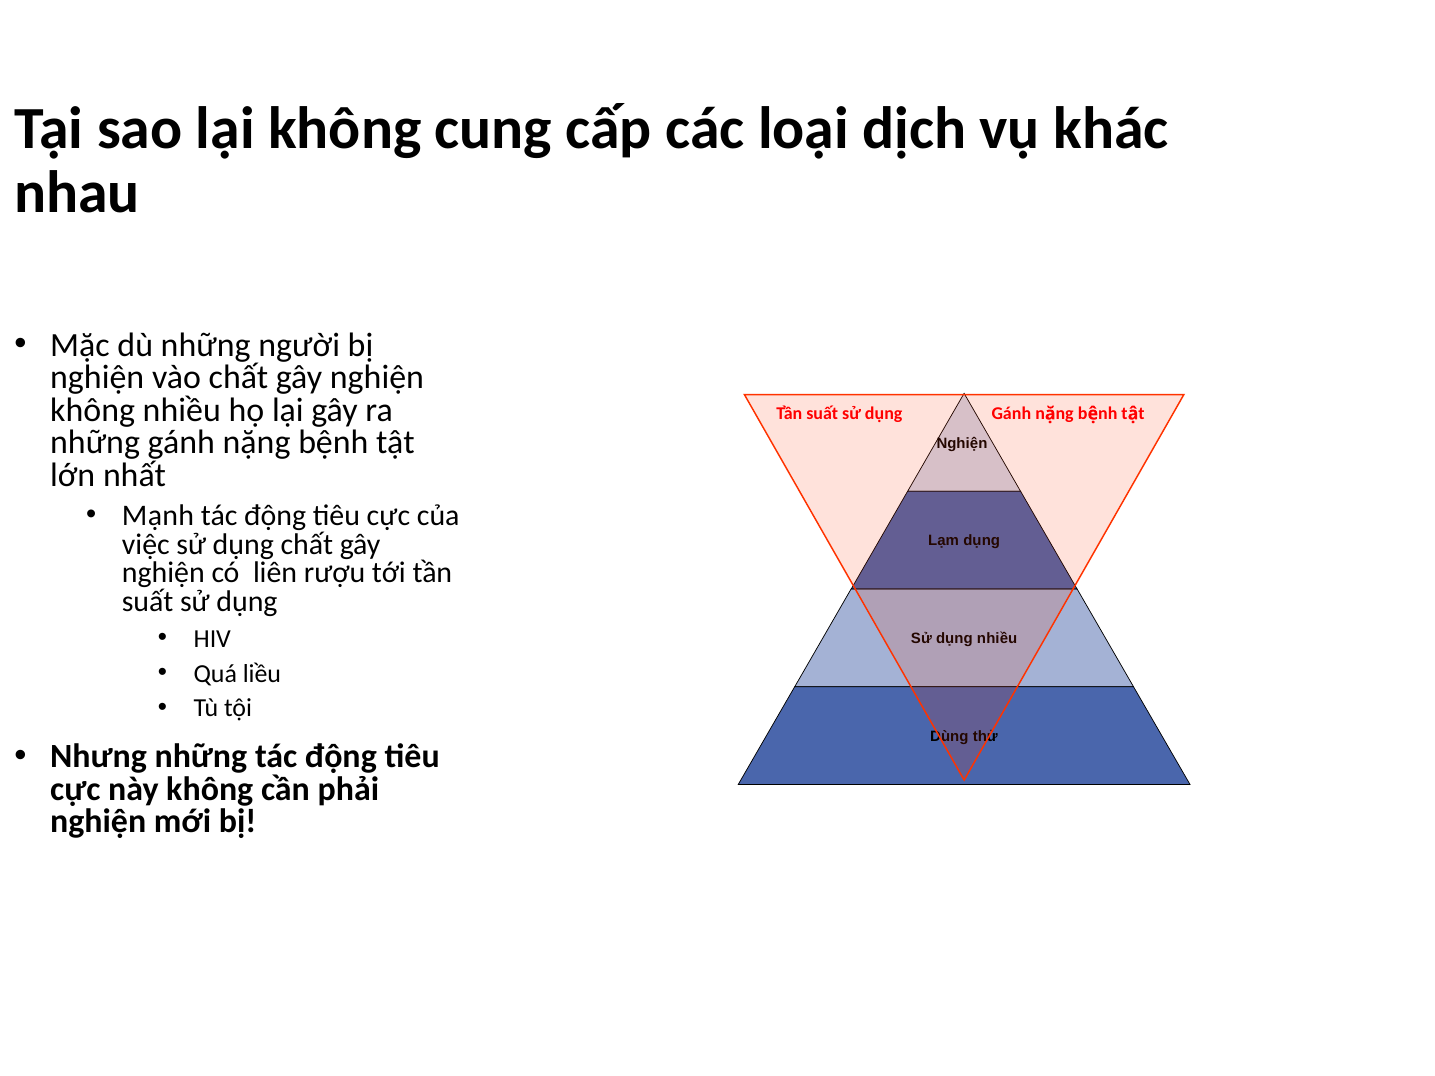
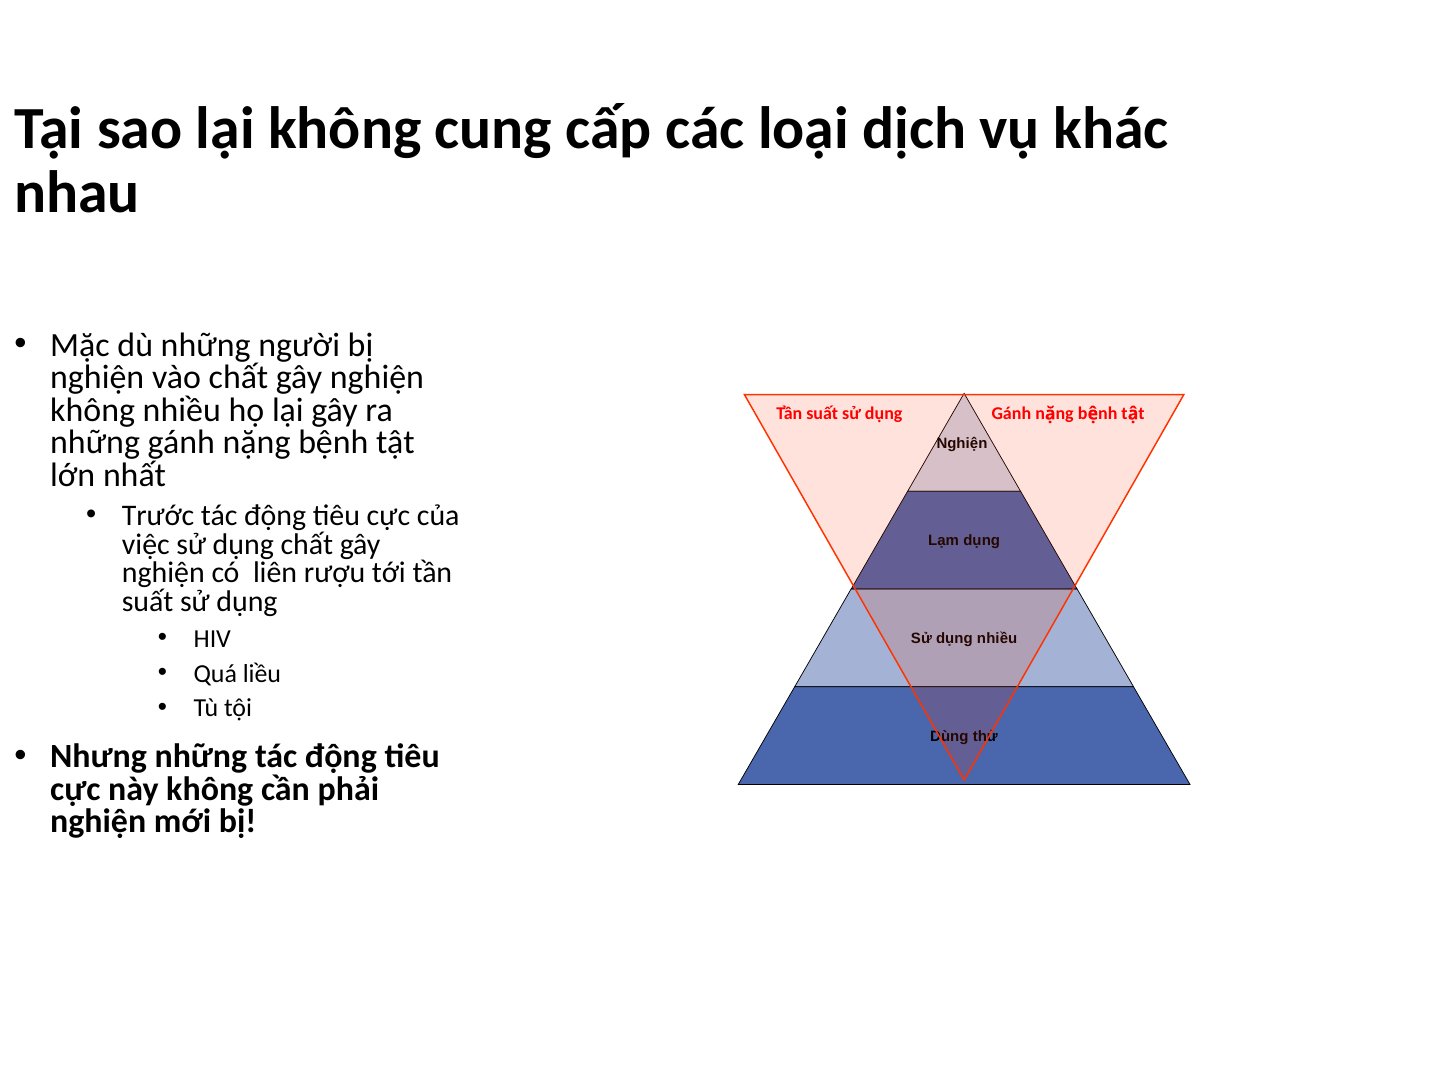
Mạnh: Mạnh -> Trước
